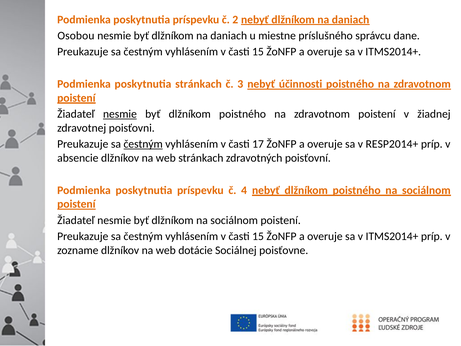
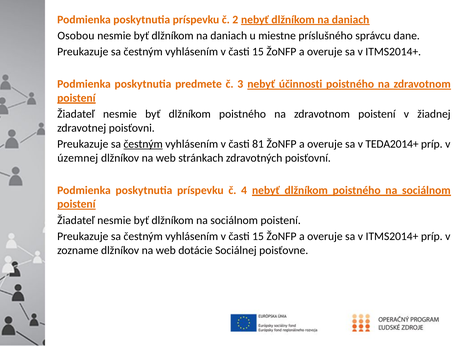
poskytnutia stránkach: stránkach -> predmete
nesmie at (120, 114) underline: present -> none
17: 17 -> 81
RESP2014+: RESP2014+ -> TEDA2014+
absencie: absencie -> územnej
